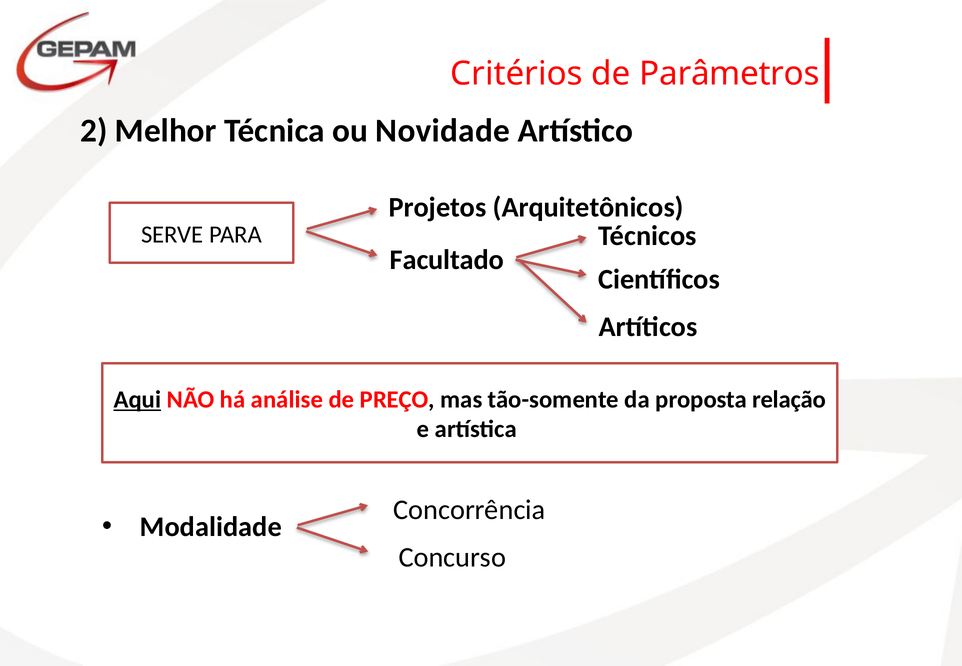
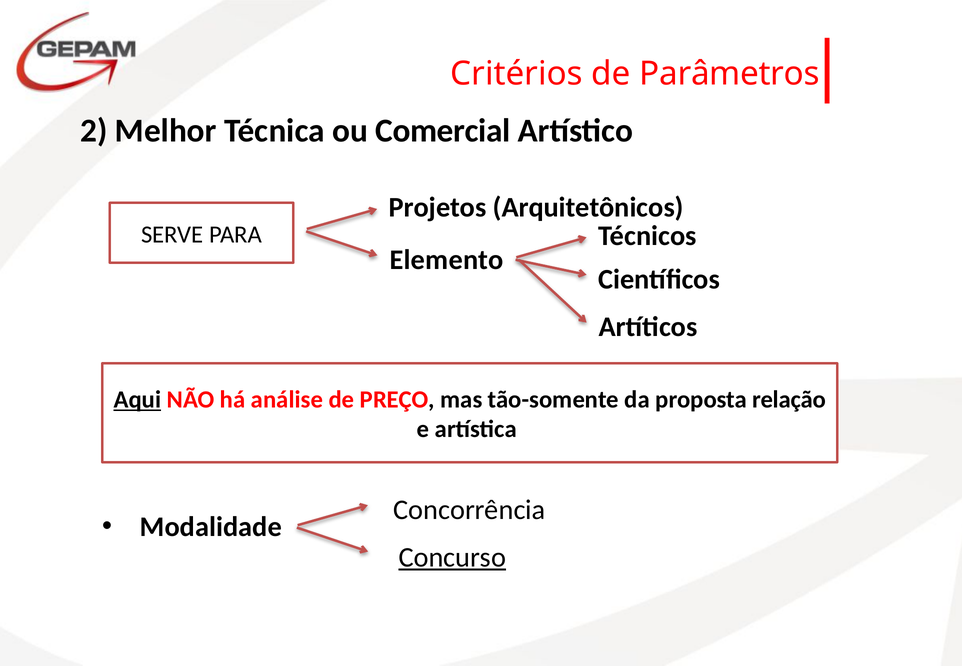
Novidade: Novidade -> Comercial
Facultado: Facultado -> Elemento
Concurso underline: none -> present
